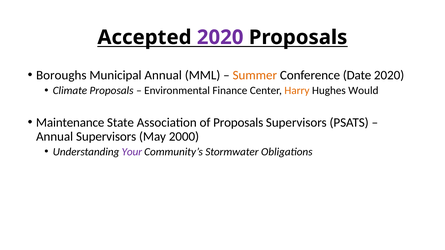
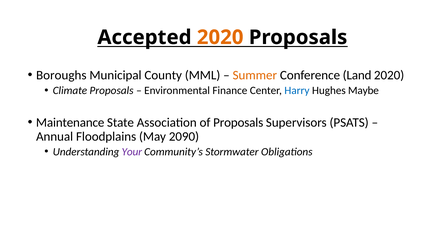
2020 at (220, 37) colour: purple -> orange
Municipal Annual: Annual -> County
Date: Date -> Land
Harry colour: orange -> blue
Would: Would -> Maybe
Annual Supervisors: Supervisors -> Floodplains
2000: 2000 -> 2090
